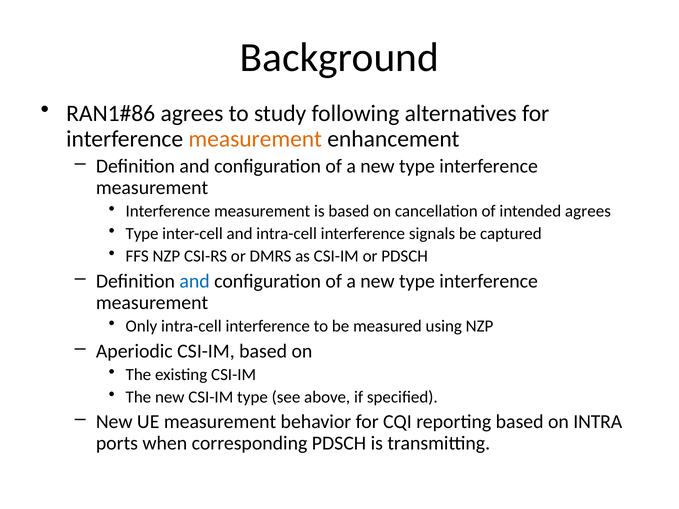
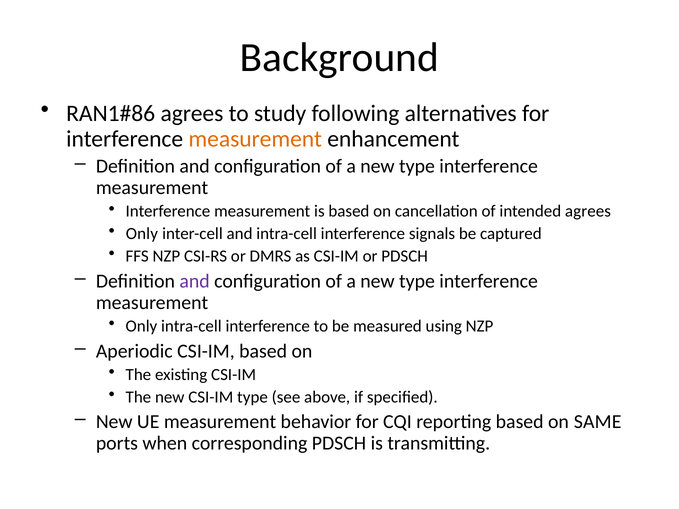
Type at (142, 234): Type -> Only
and at (195, 281) colour: blue -> purple
INTRA: INTRA -> SAME
